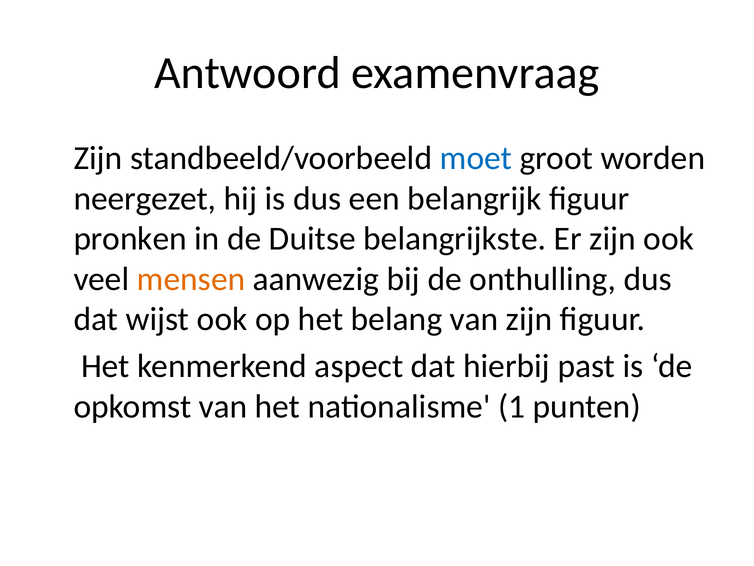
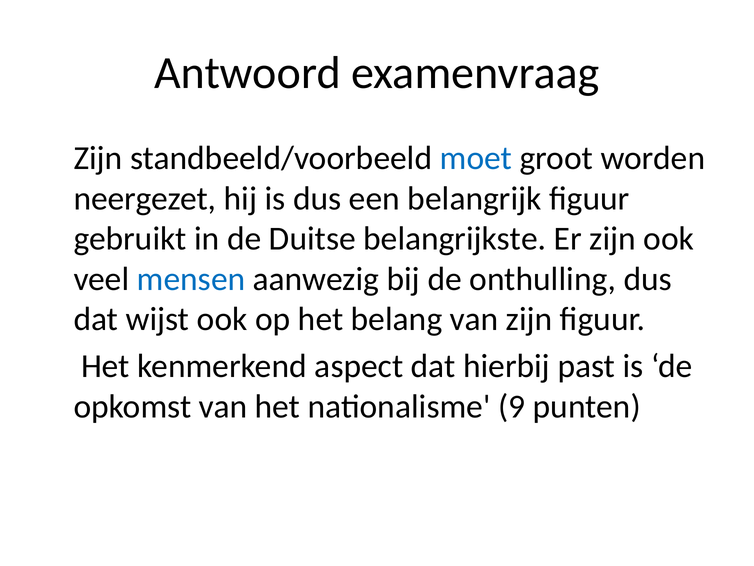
pronken: pronken -> gebruikt
mensen colour: orange -> blue
1: 1 -> 9
